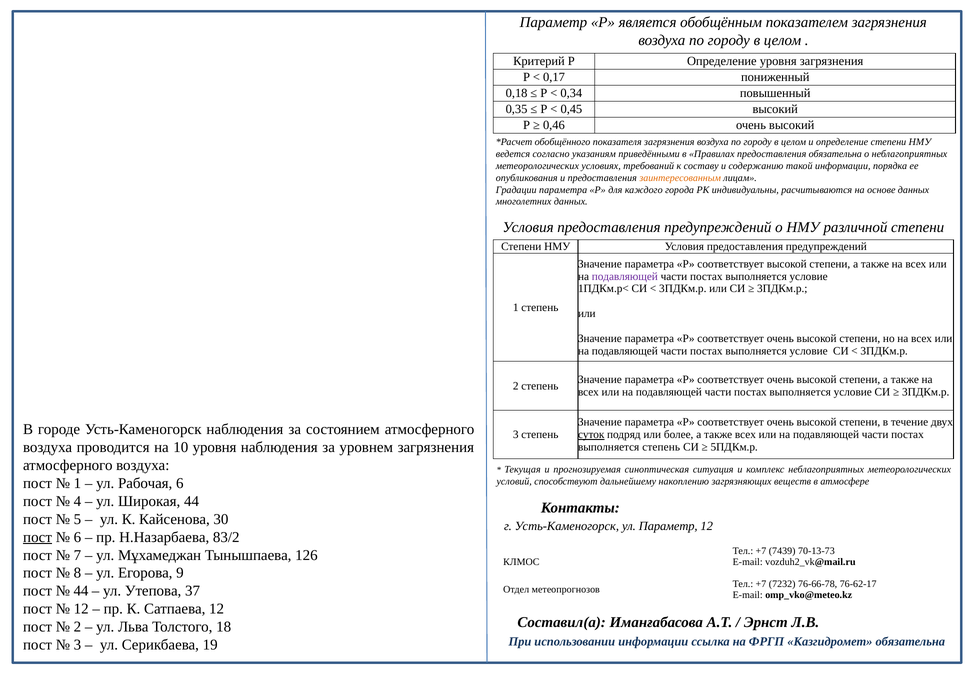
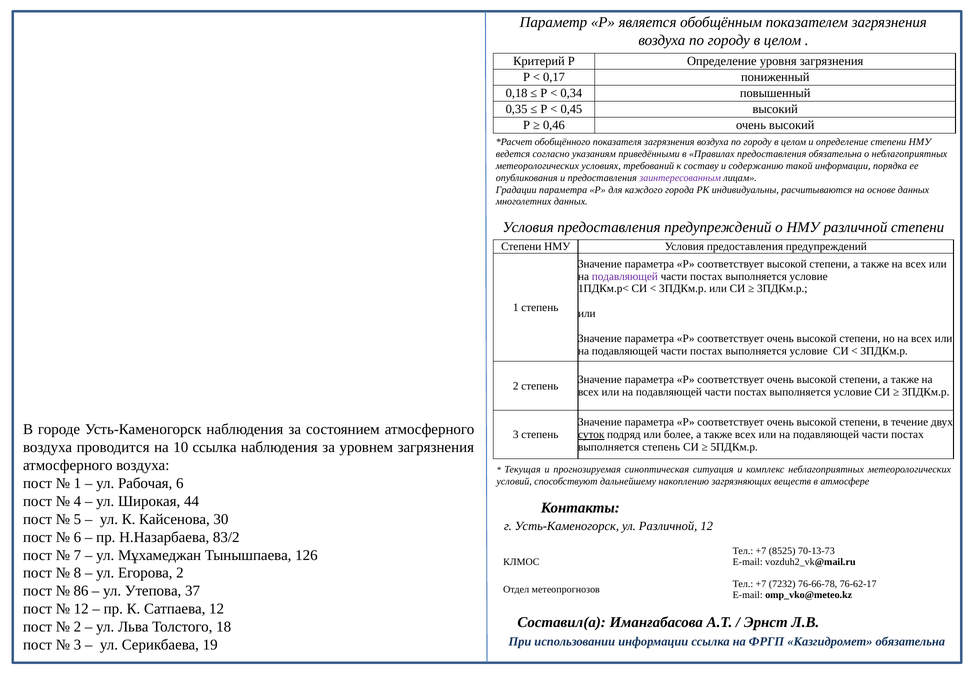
заинтересованным colour: orange -> purple
10 уровня: уровня -> ссылка
ул Параметр: Параметр -> Различной
пост at (37, 537) underline: present -> none
7439: 7439 -> 8525
Егорова 9: 9 -> 2
44 at (81, 591): 44 -> 86
